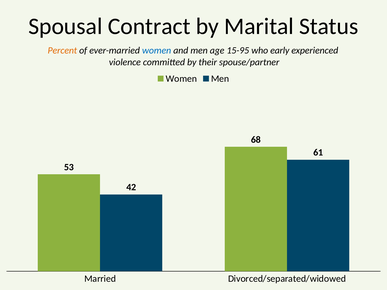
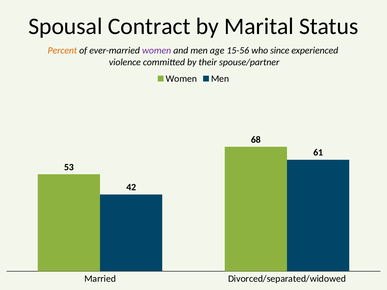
women at (157, 51) colour: blue -> purple
15-95: 15-95 -> 15-56
early: early -> since
